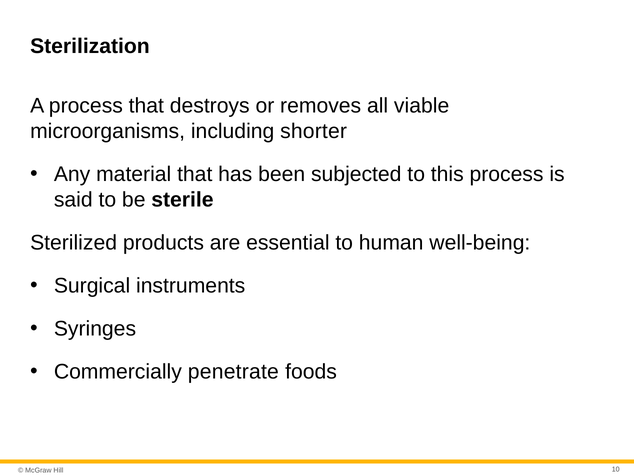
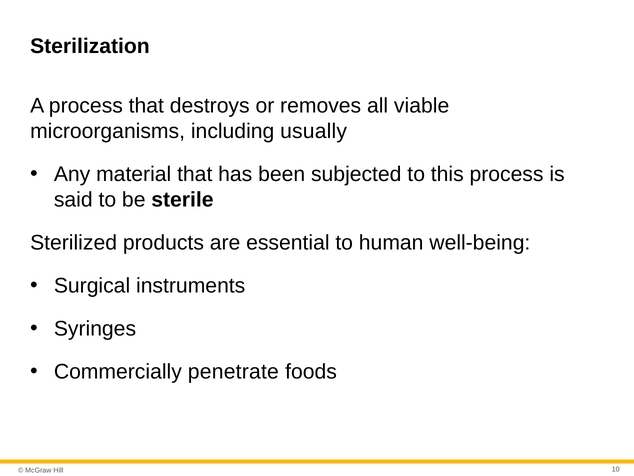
shorter: shorter -> usually
